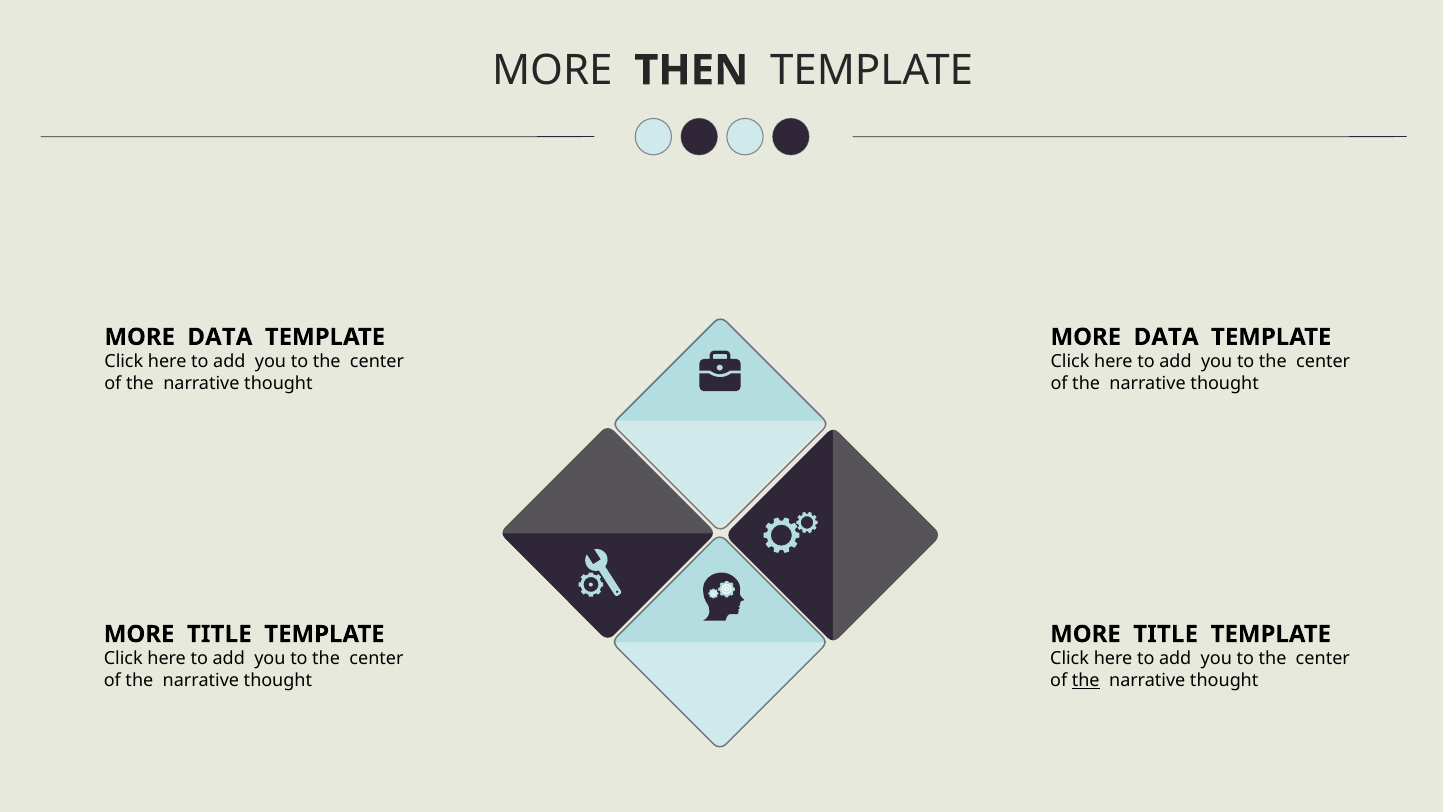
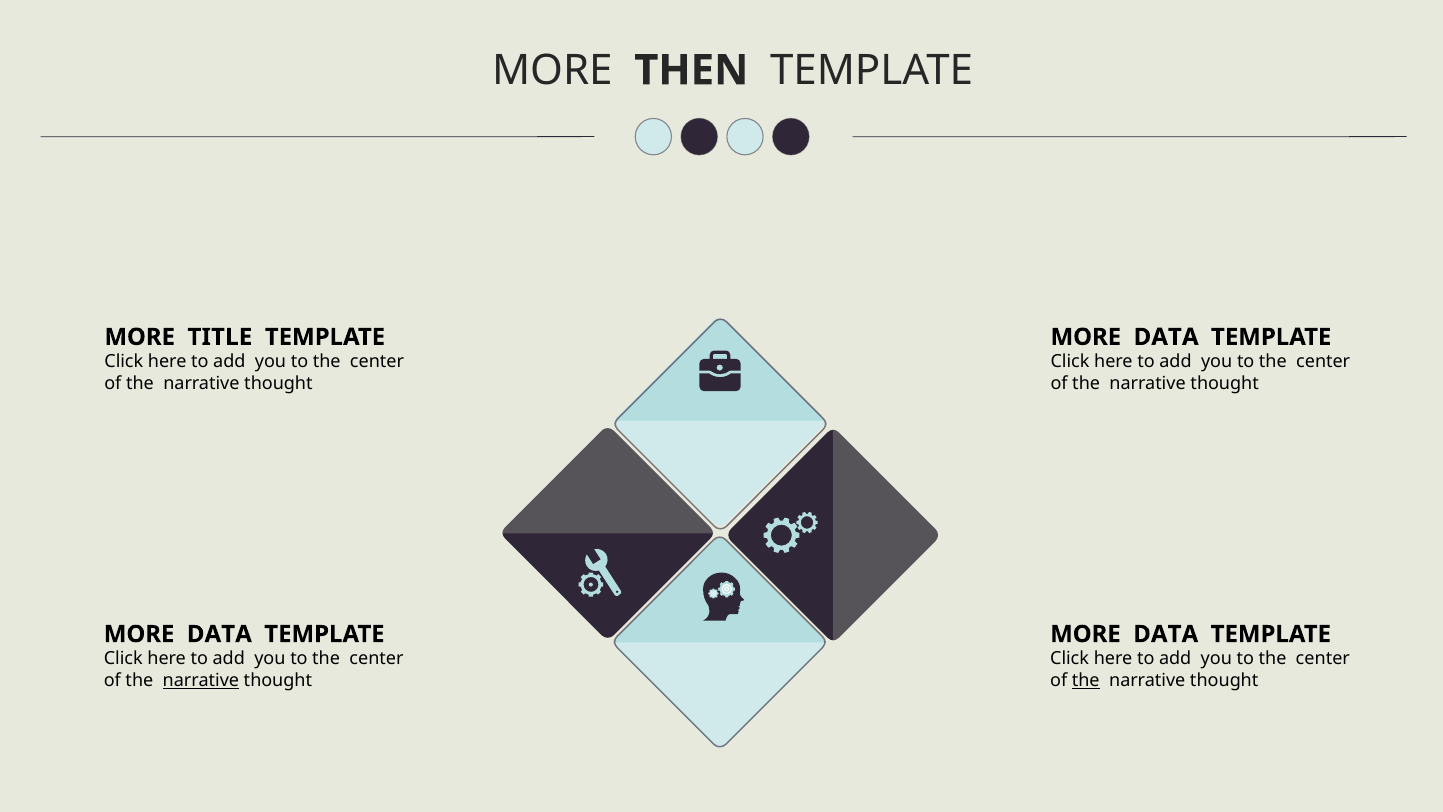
DATA at (220, 337): DATA -> TITLE
TITLE at (219, 634): TITLE -> DATA
TITLE at (1166, 634): TITLE -> DATA
narrative at (201, 680) underline: none -> present
